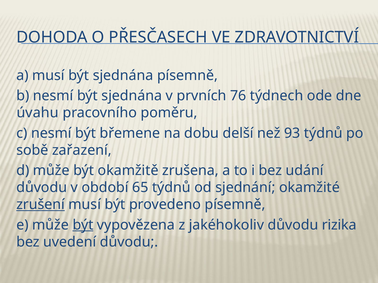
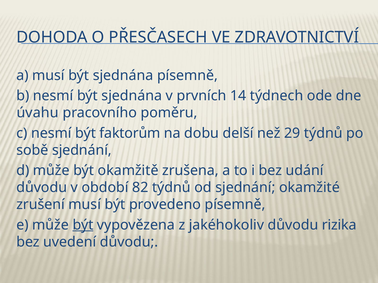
76: 76 -> 14
břemene: břemene -> faktorům
93: 93 -> 29
sobě zařazení: zařazení -> sjednání
65: 65 -> 82
zrušení underline: present -> none
